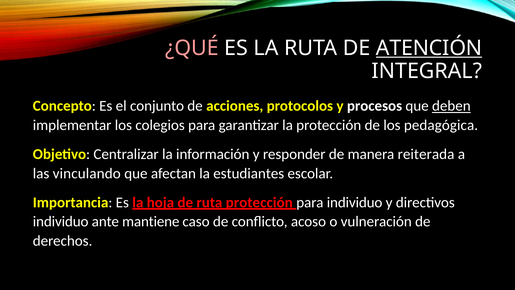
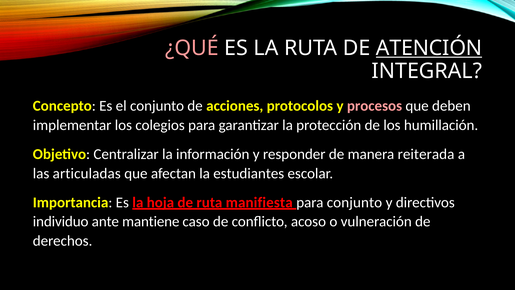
procesos colour: white -> pink
deben underline: present -> none
pedagógica: pedagógica -> humillación
vinculando: vinculando -> articuladas
ruta protección: protección -> manifiesta
para individuo: individuo -> conjunto
